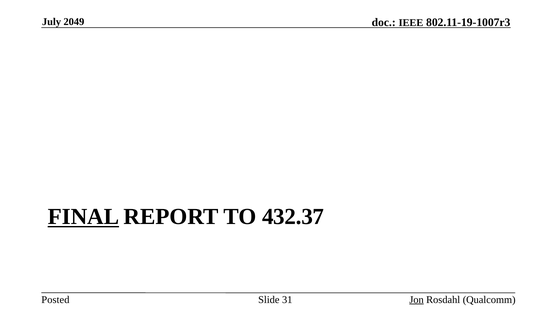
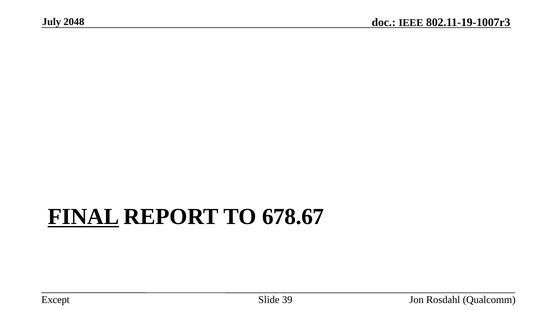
2049: 2049 -> 2048
432.37: 432.37 -> 678.67
Posted: Posted -> Except
31: 31 -> 39
Jon underline: present -> none
